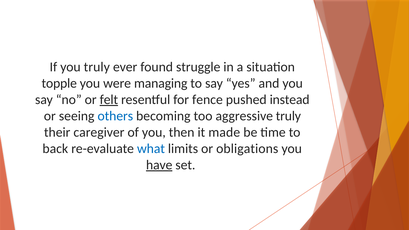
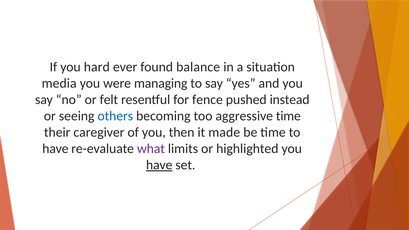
you truly: truly -> hard
struggle: struggle -> balance
topple: topple -> media
felt underline: present -> none
aggressive truly: truly -> time
back at (55, 149): back -> have
what colour: blue -> purple
obligations: obligations -> highlighted
